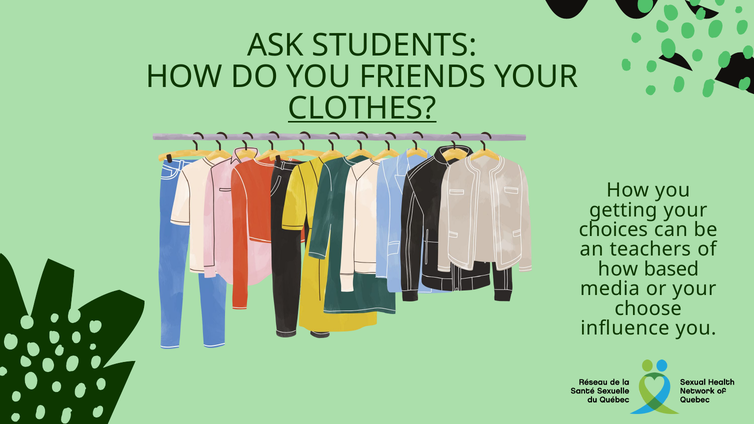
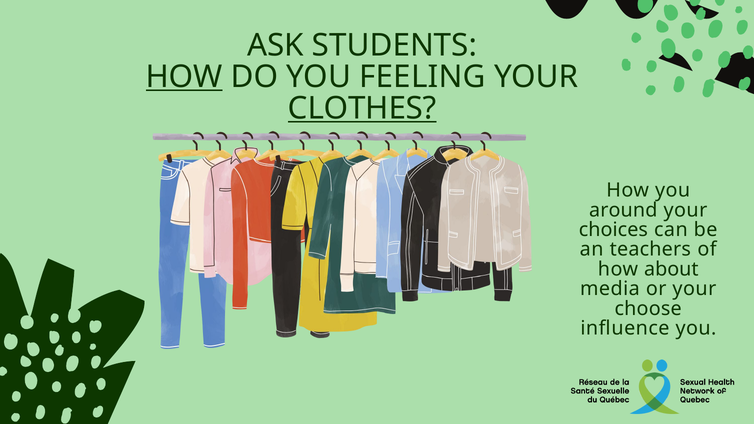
HOW at (184, 77) underline: none -> present
FRIENDS: FRIENDS -> FEELING
getting: getting -> around
based: based -> about
